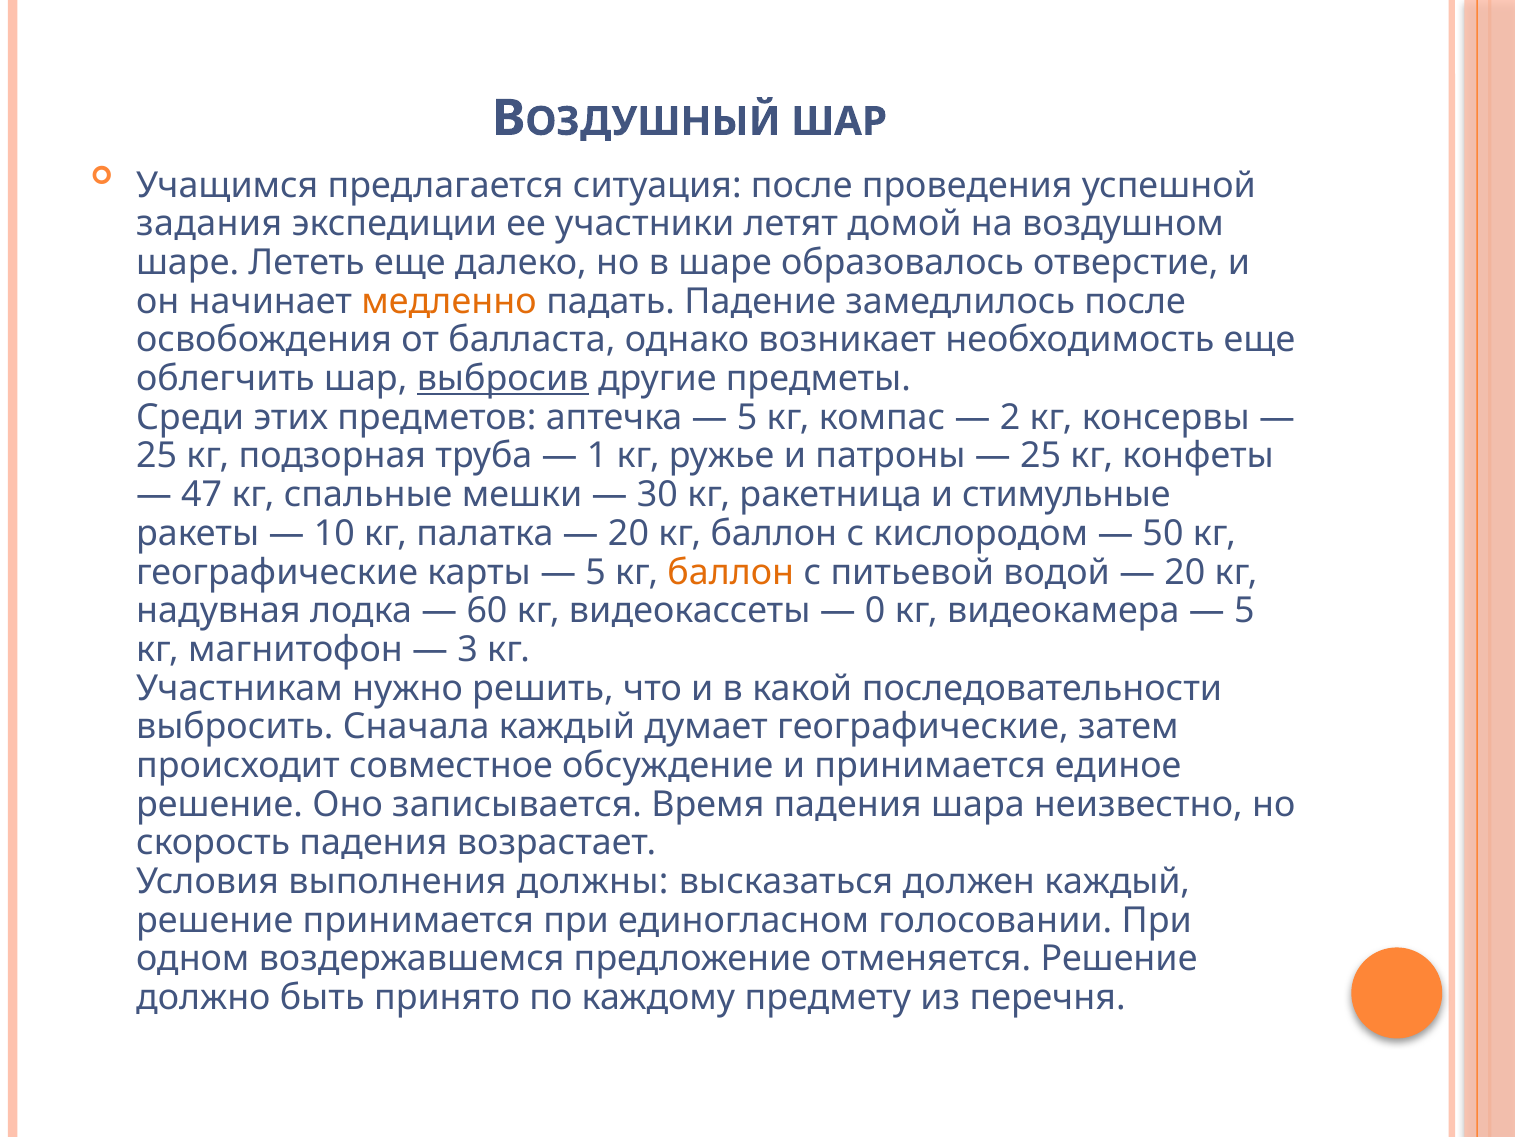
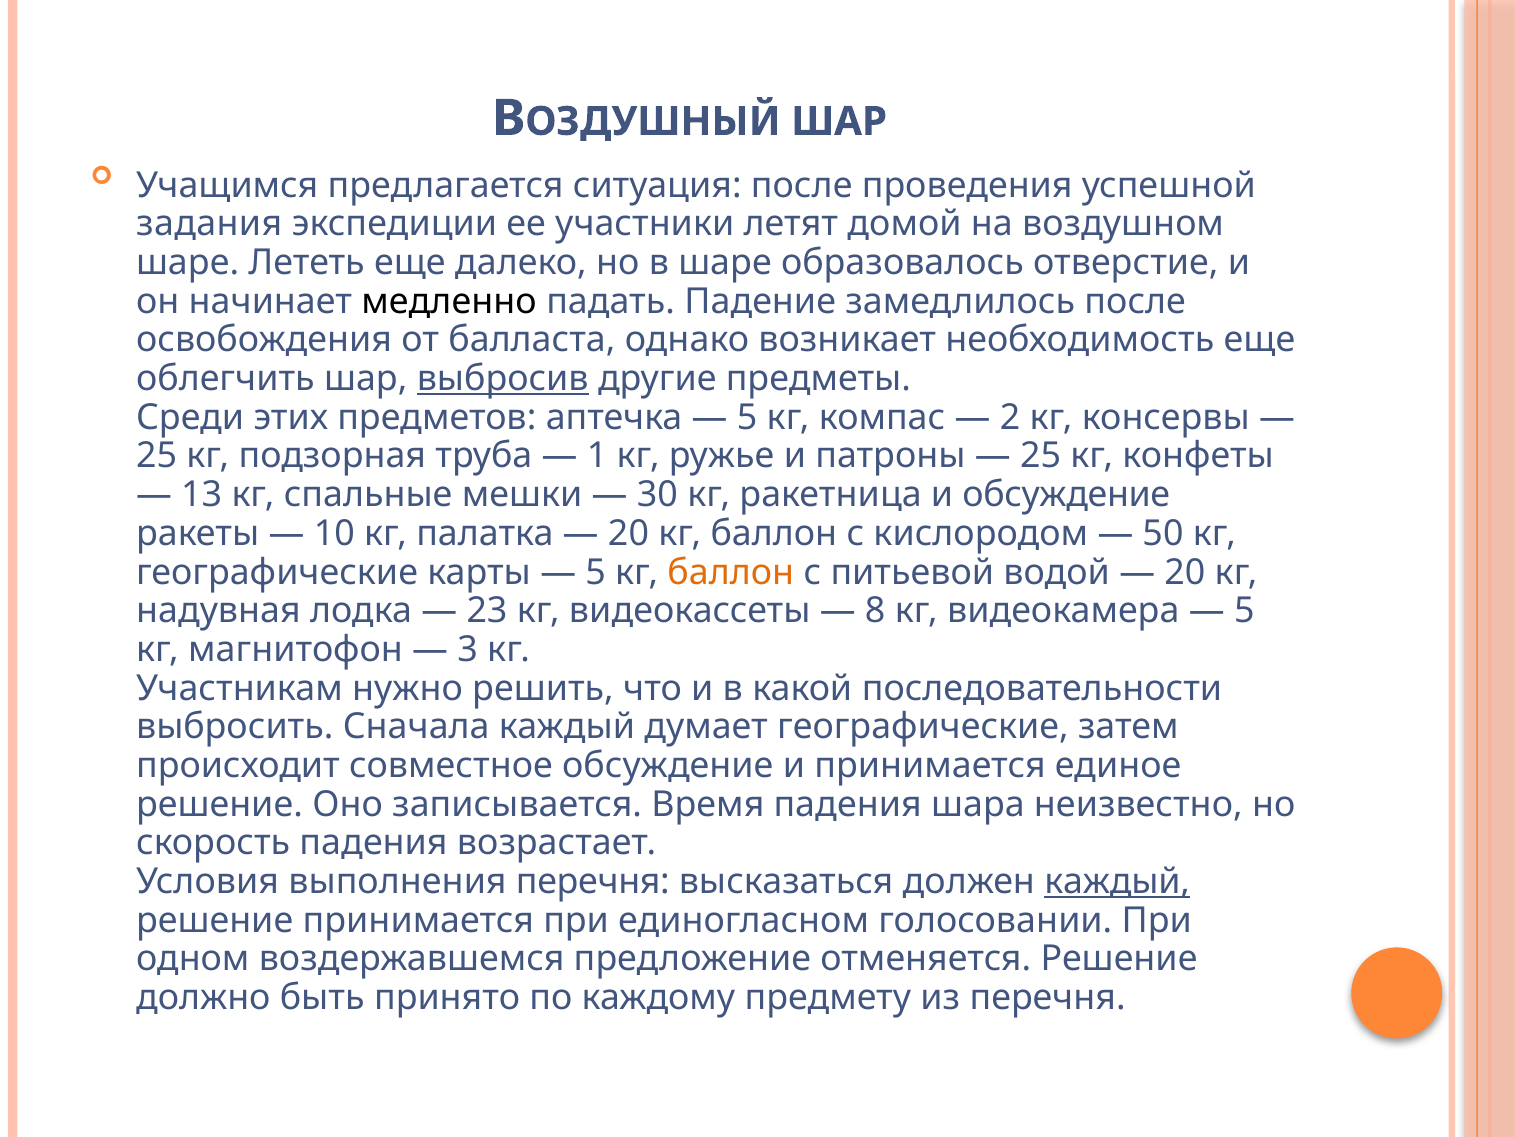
медленно colour: orange -> black
47: 47 -> 13
и стимульные: стимульные -> обсуждение
60: 60 -> 23
0: 0 -> 8
выполнения должны: должны -> перечня
каждый at (1117, 881) underline: none -> present
